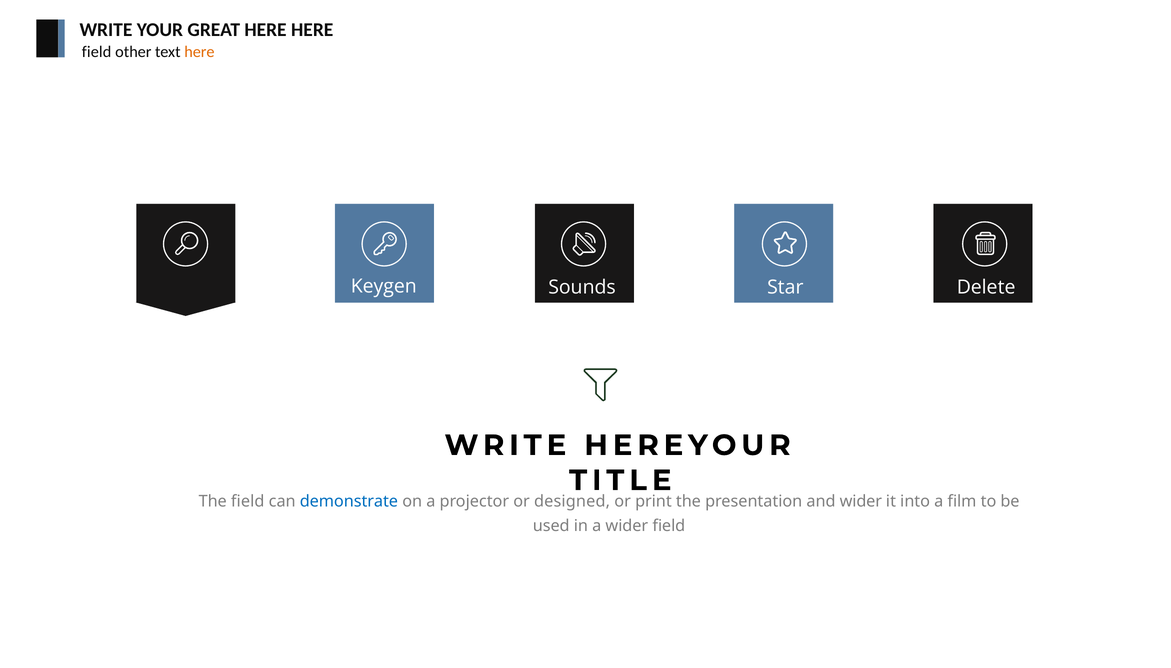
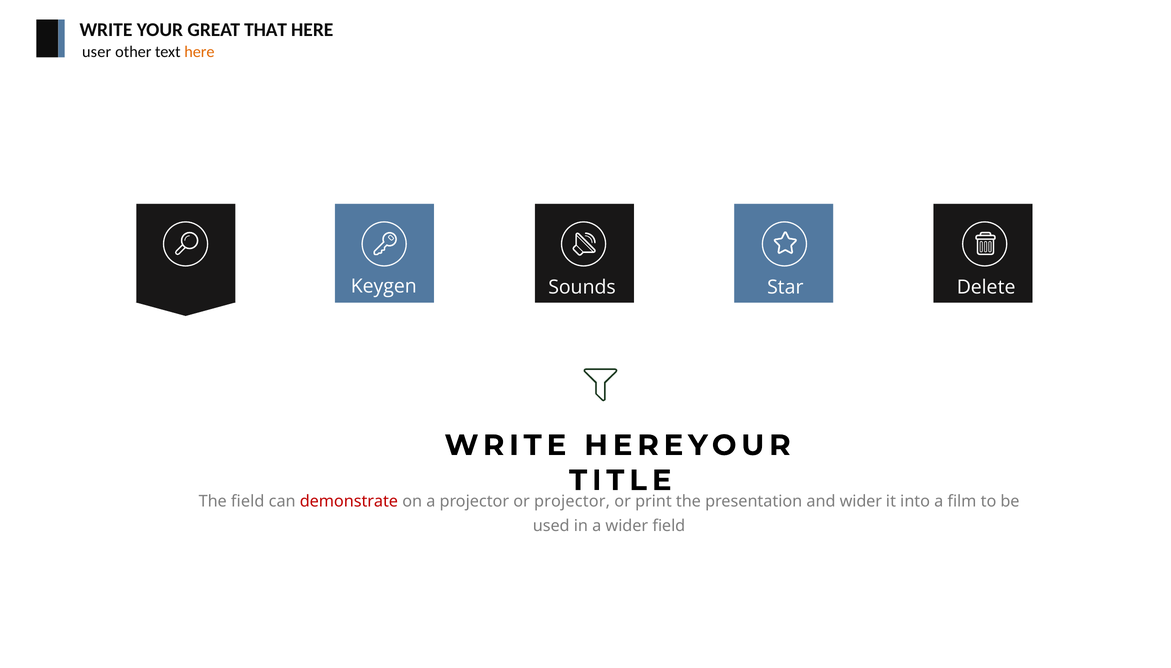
GREAT HERE: HERE -> THAT
field at (97, 52): field -> user
demonstrate colour: blue -> red
or designed: designed -> projector
